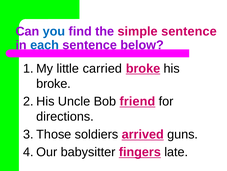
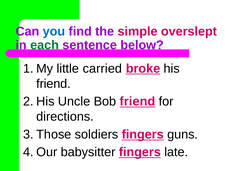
simple sentence: sentence -> overslept
each colour: blue -> green
broke at (54, 83): broke -> friend
soldiers arrived: arrived -> fingers
